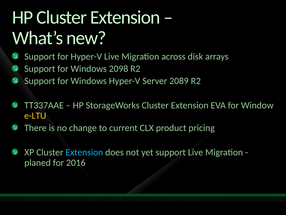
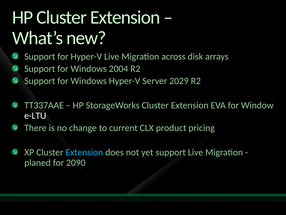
2098: 2098 -> 2004
2089: 2089 -> 2029
e-LTU colour: yellow -> white
2016: 2016 -> 2090
